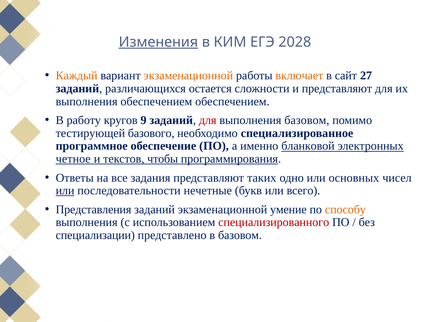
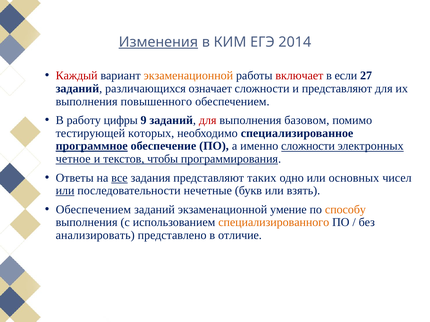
2028: 2028 -> 2014
Каждый colour: orange -> red
включает colour: orange -> red
сайт: сайт -> если
остается: остается -> означает
выполнения обеспечением: обеспечением -> повышенного
кругов: кругов -> цифры
базового: базового -> которых
программное underline: none -> present
именно бланковой: бланковой -> сложности
все underline: none -> present
всего: всего -> взять
Представления at (94, 210): Представления -> Обеспечением
специализированного colour: red -> orange
специализации: специализации -> анализировать
в базовом: базовом -> отличие
